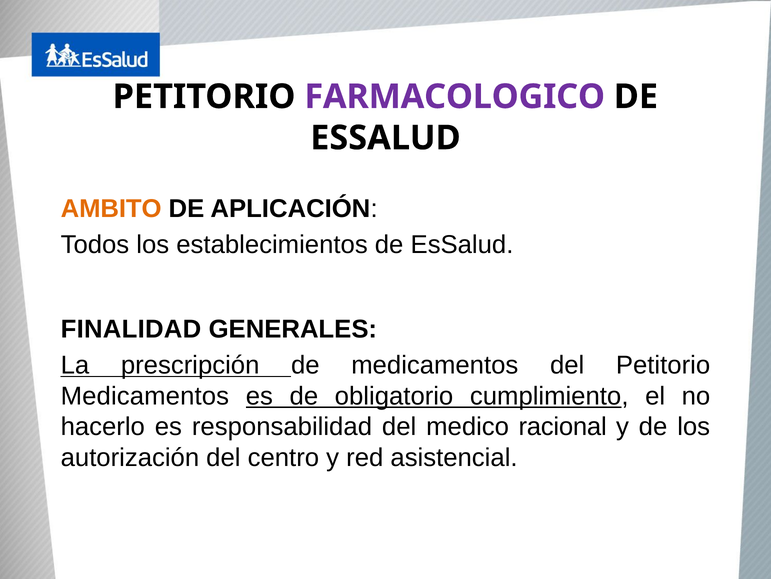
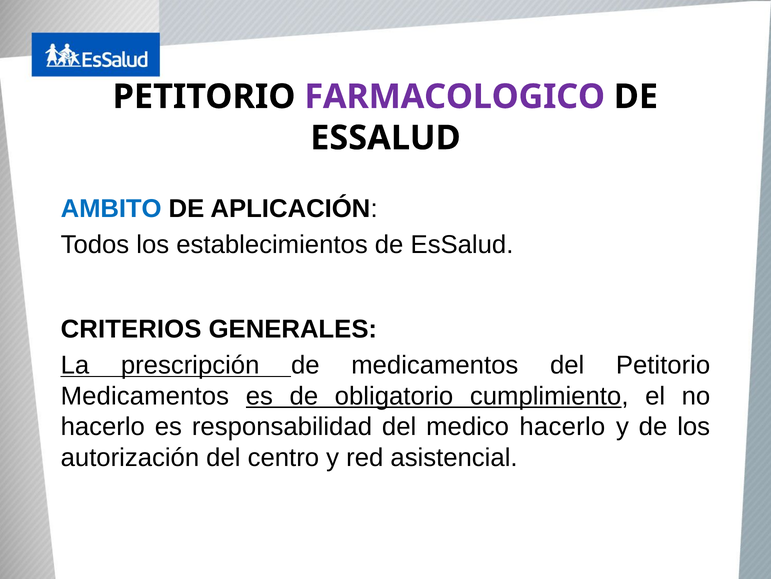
AMBITO colour: orange -> blue
FINALIDAD: FINALIDAD -> CRITERIOS
medico racional: racional -> hacerlo
